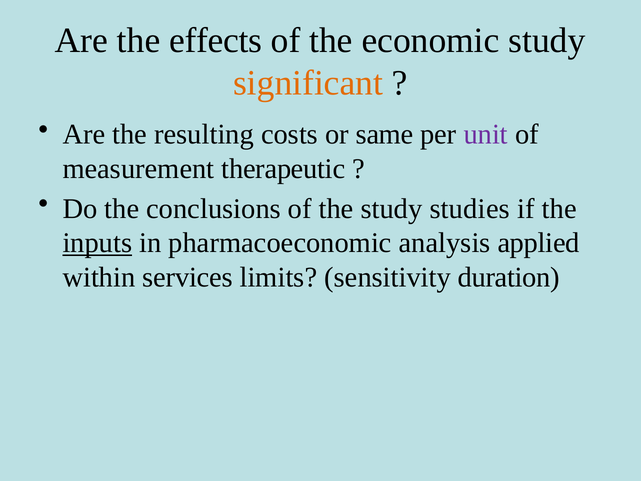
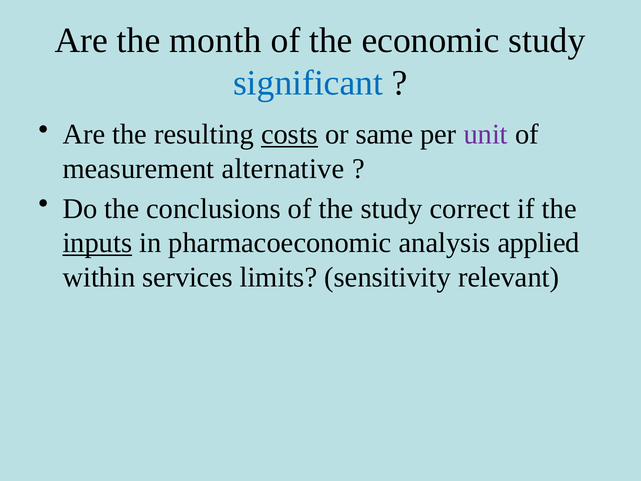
effects: effects -> month
significant colour: orange -> blue
costs underline: none -> present
therapeutic: therapeutic -> alternative
studies: studies -> correct
duration: duration -> relevant
